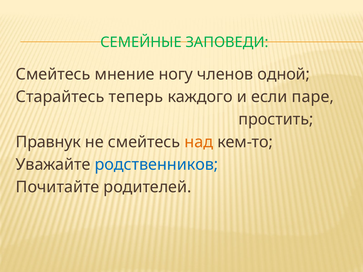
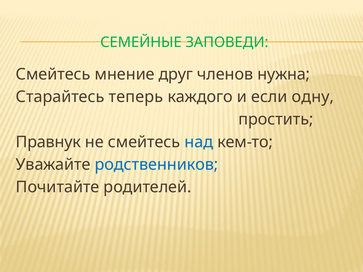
ногу: ногу -> друг
одной: одной -> нужна
паре: паре -> одну
над colour: orange -> blue
